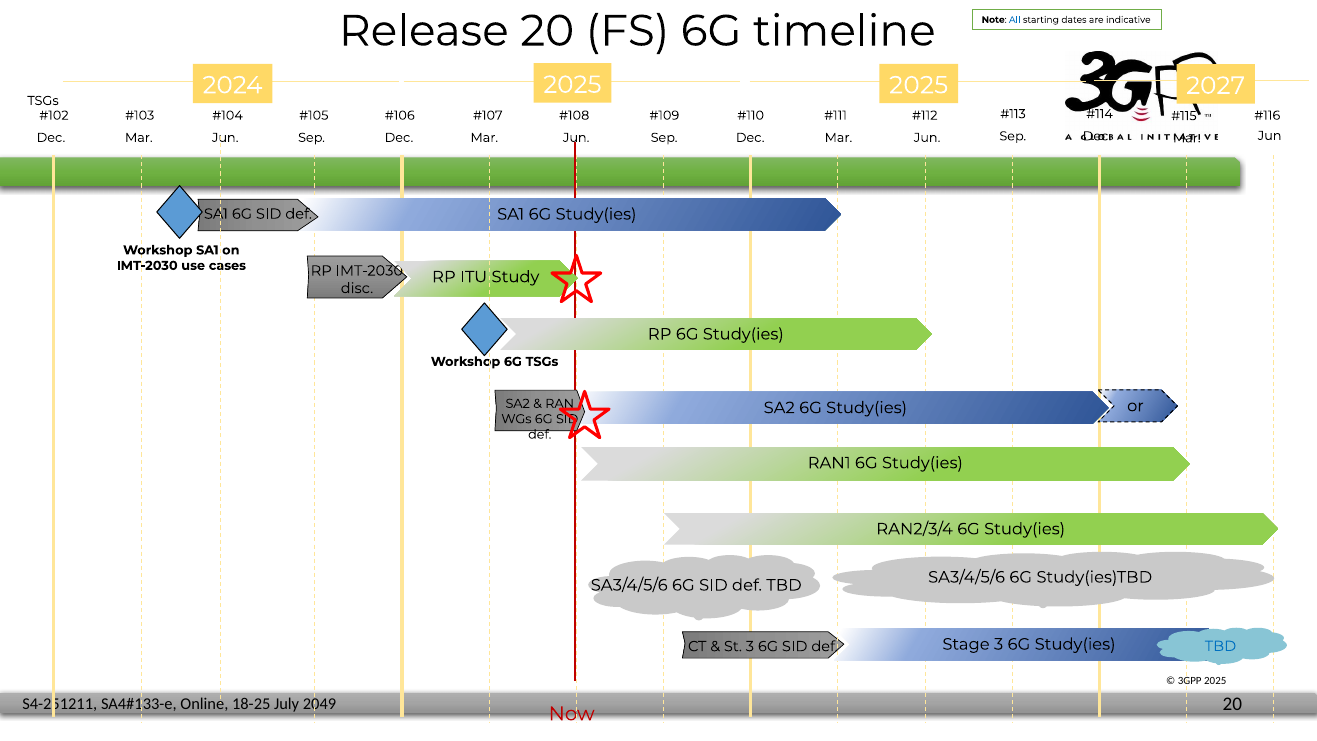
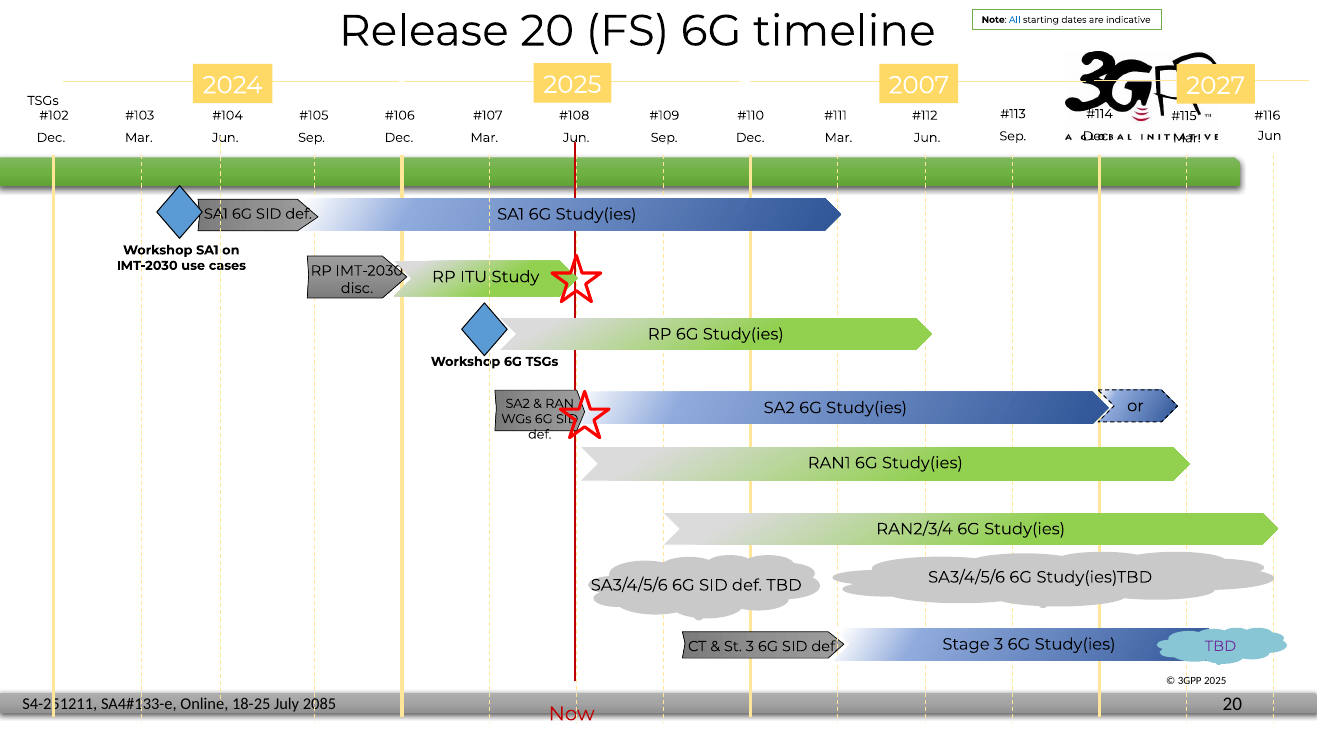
2025 2025: 2025 -> 2007
TBD at (1221, 646) colour: blue -> purple
2049: 2049 -> 2085
